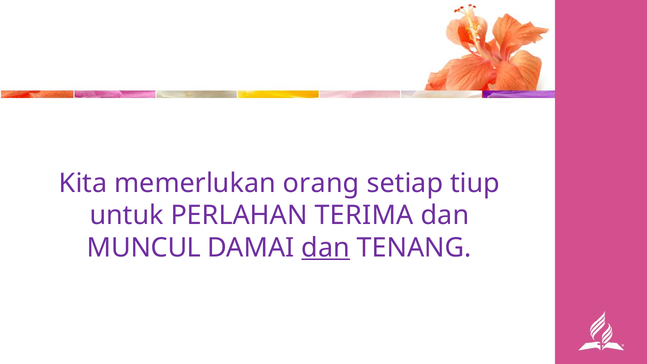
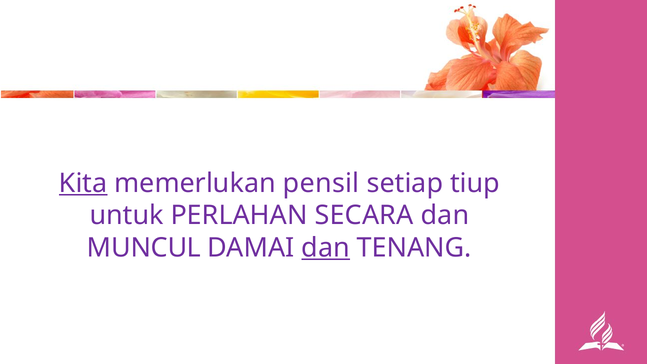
Kita underline: none -> present
orang: orang -> pensil
TERIMA: TERIMA -> SECARA
